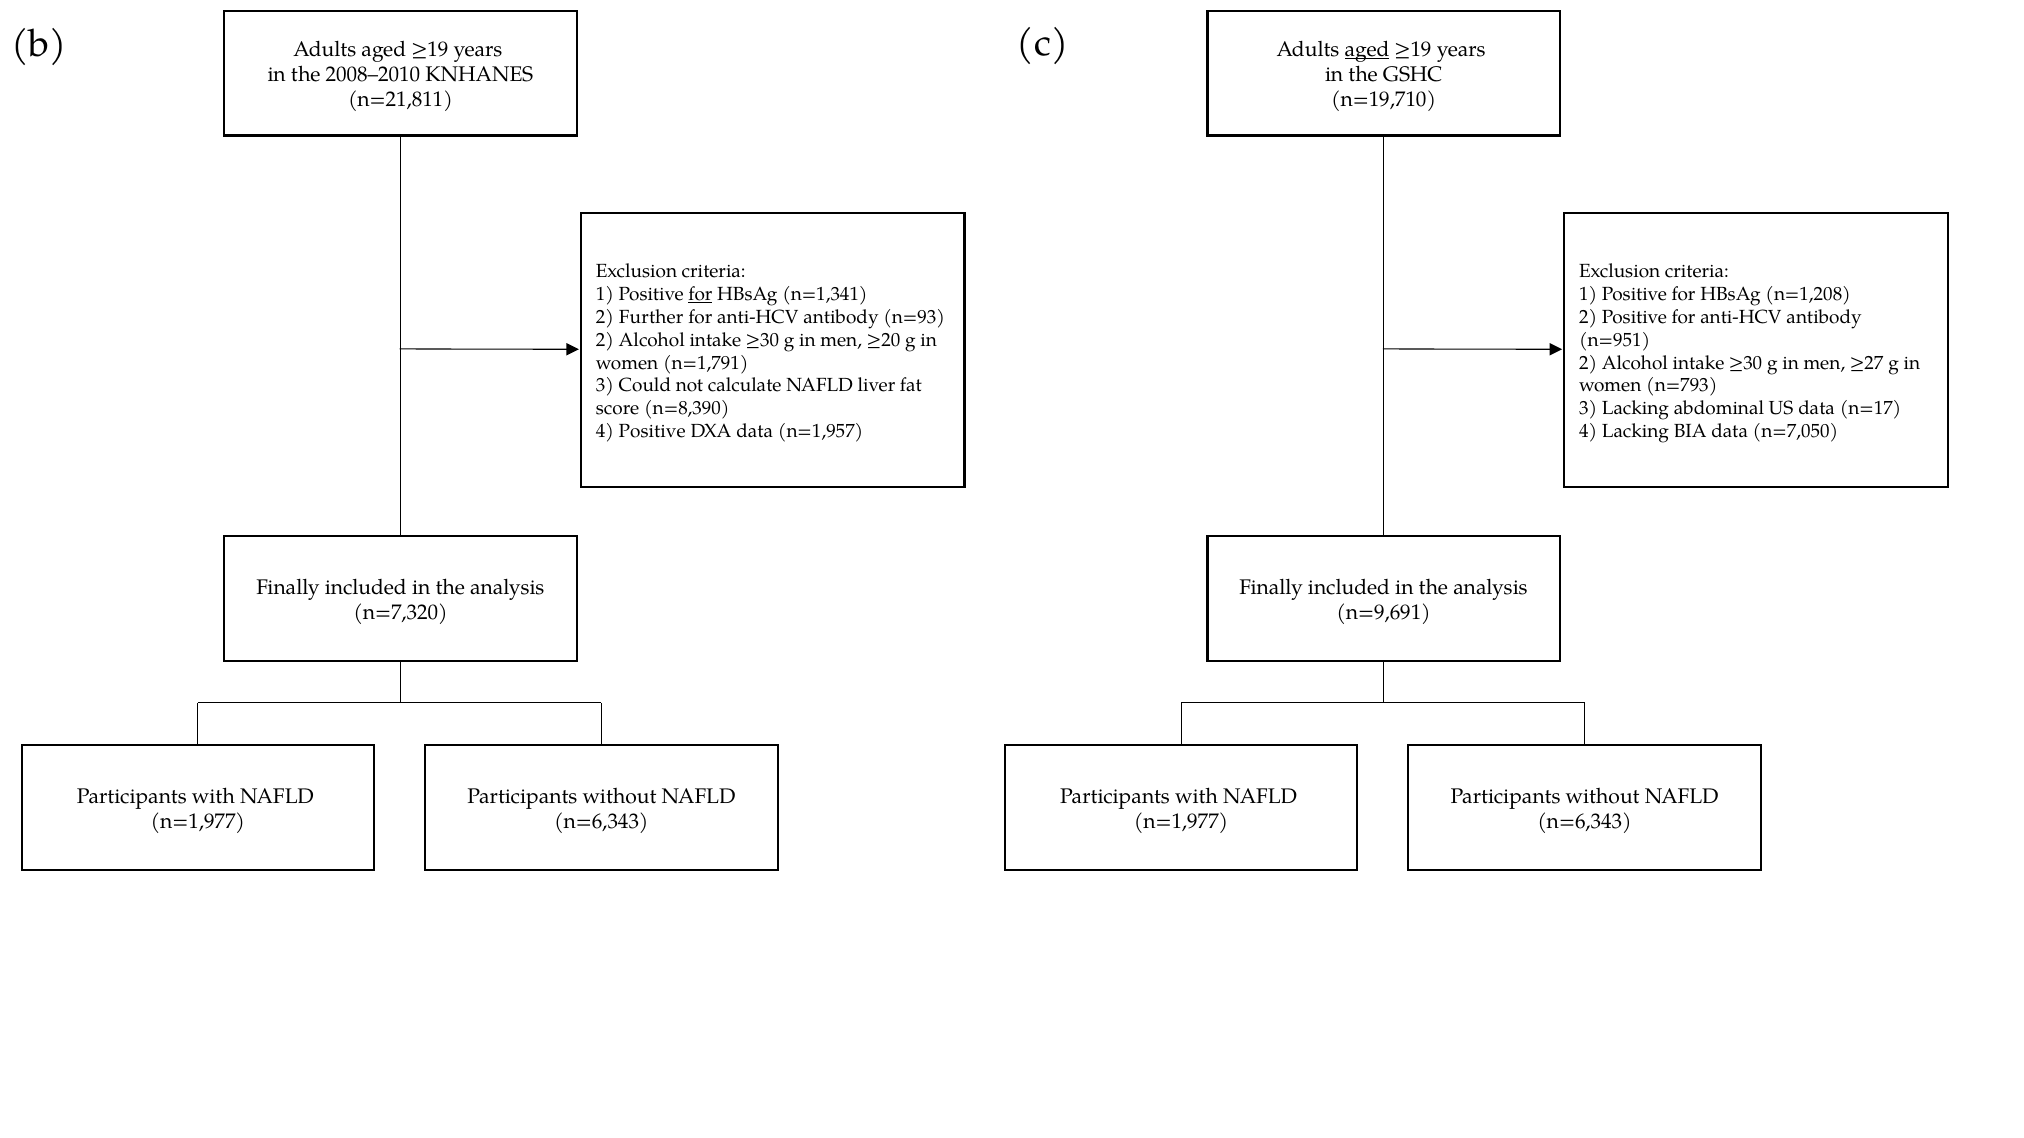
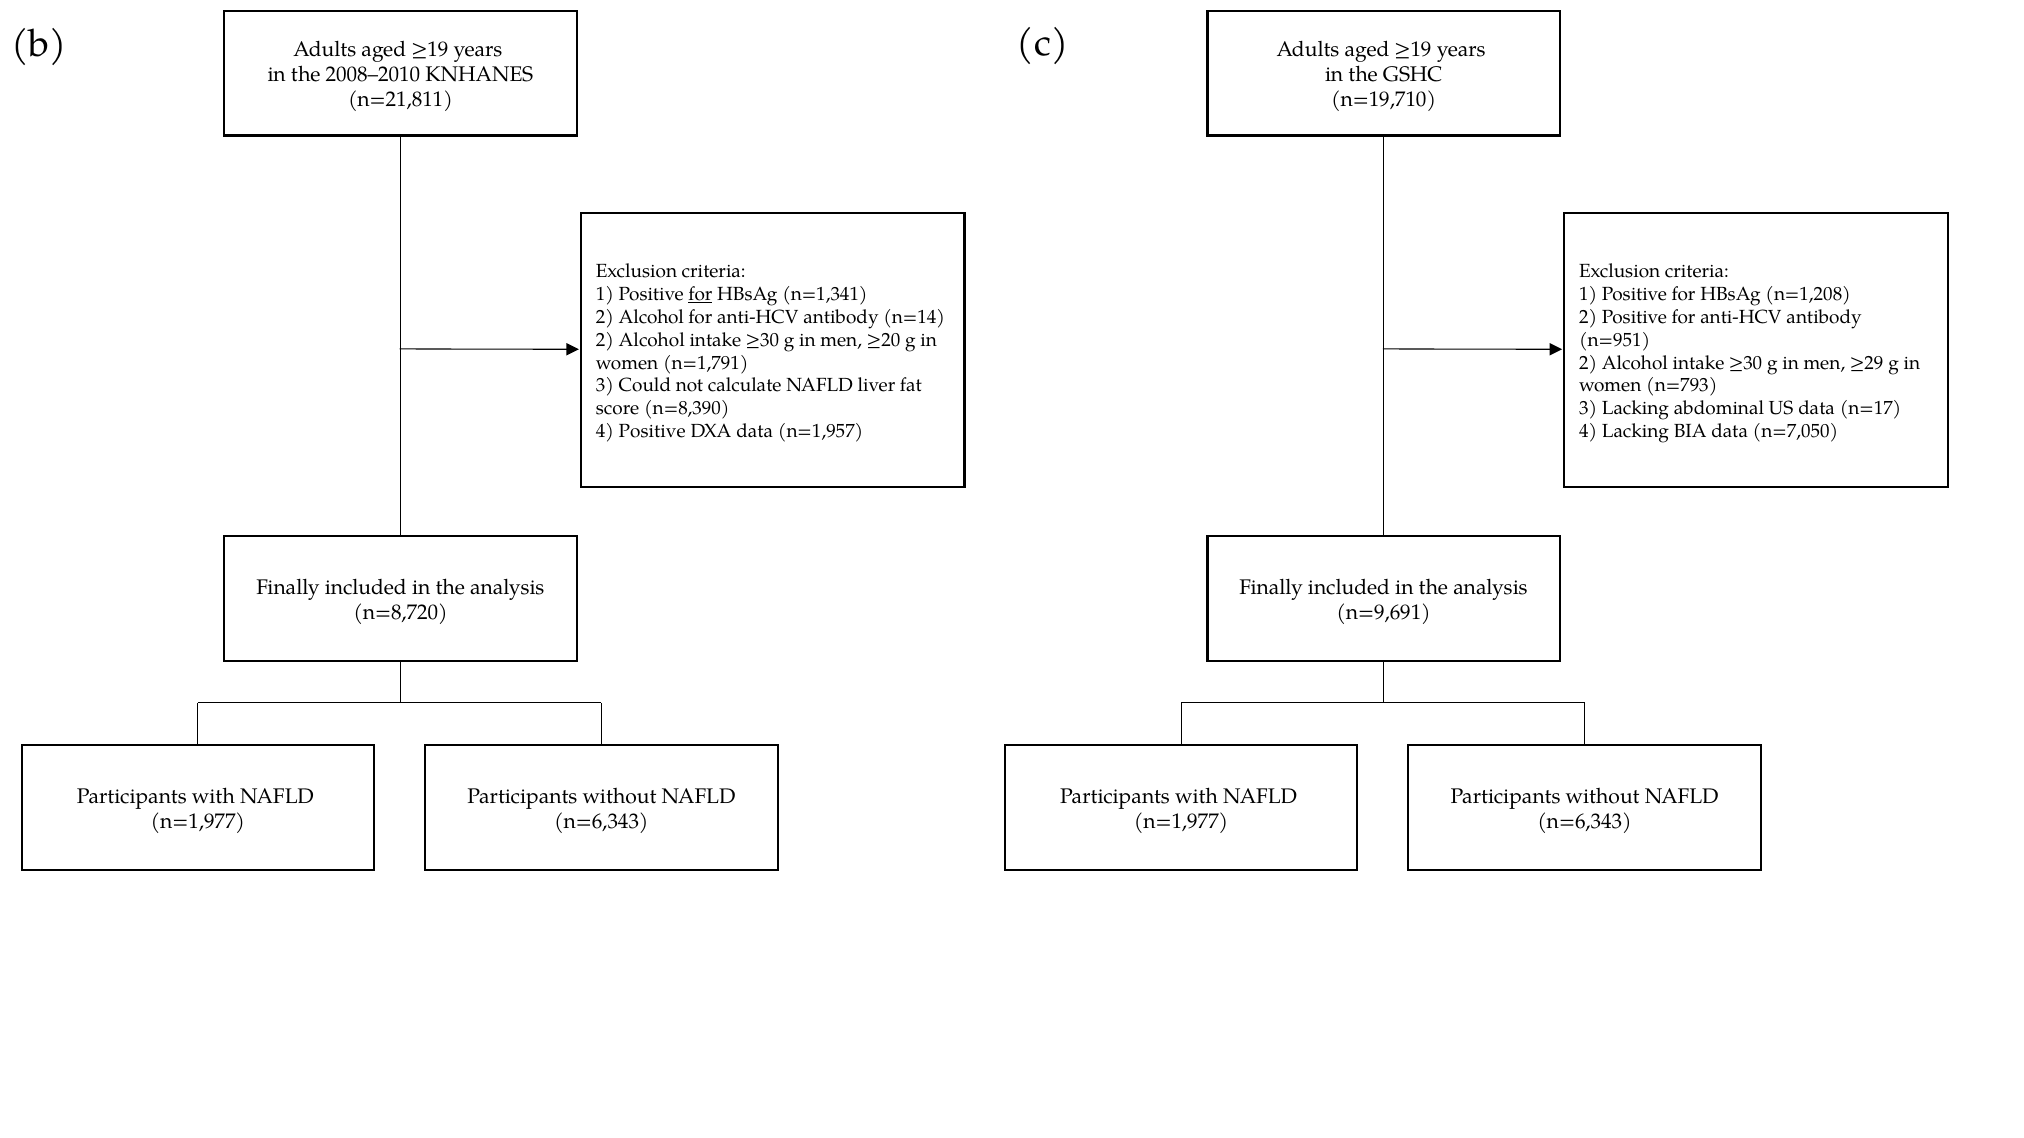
aged at (1367, 49) underline: present -> none
Further at (651, 317): Further -> Alcohol
n=93: n=93 -> n=14
≥27: ≥27 -> ≥29
n=7,320: n=7,320 -> n=8,720
